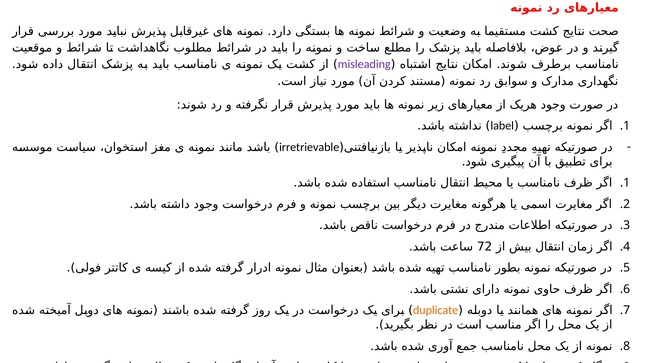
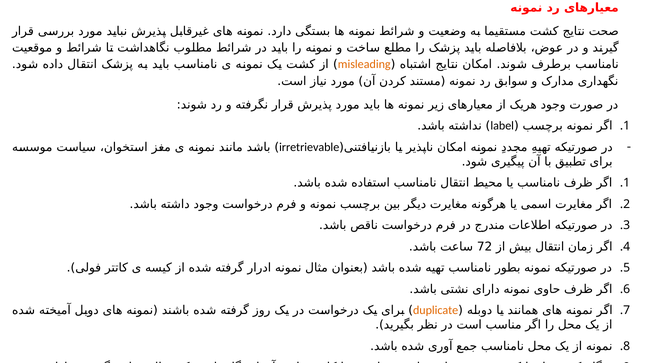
misleading colour: purple -> orange
